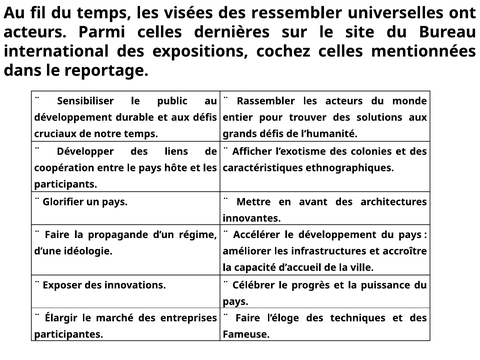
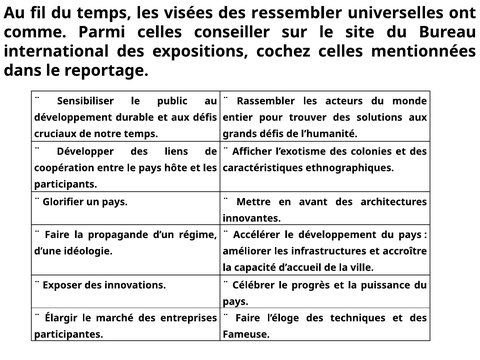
acteurs at (35, 32): acteurs -> comme
dernières: dernières -> conseiller
